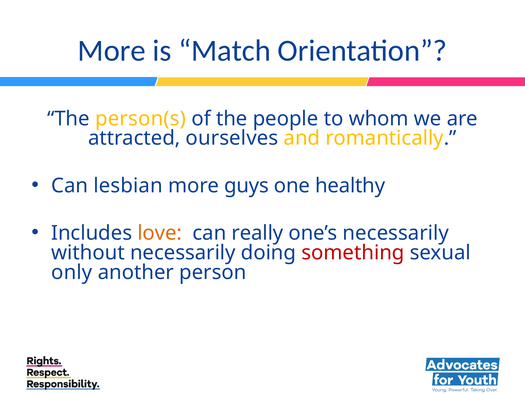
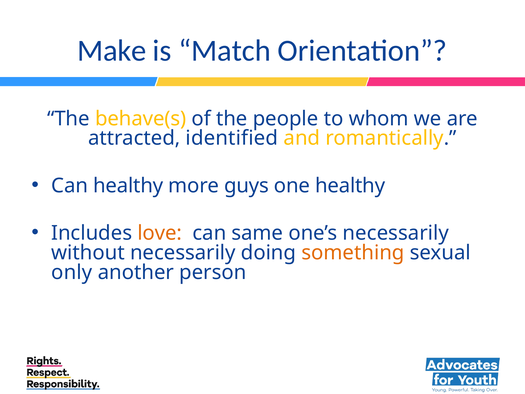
More at (112, 51): More -> Make
person(s: person(s -> behave(s
ourselves: ourselves -> identified
Can lesbian: lesbian -> healthy
really: really -> same
something colour: red -> orange
